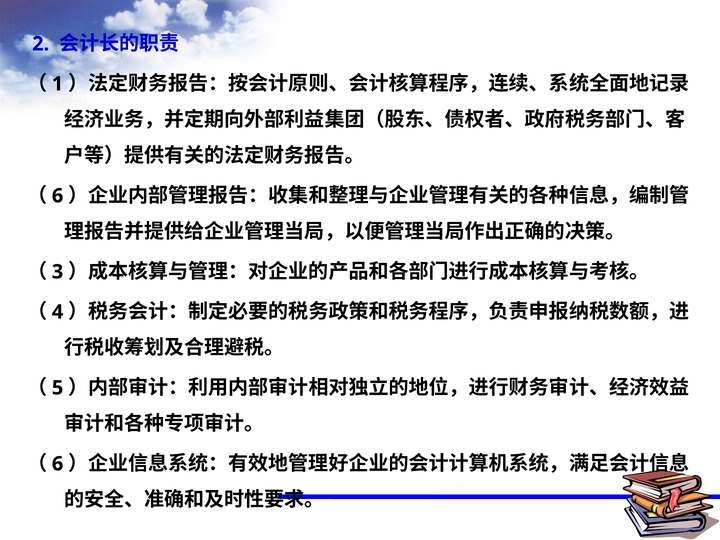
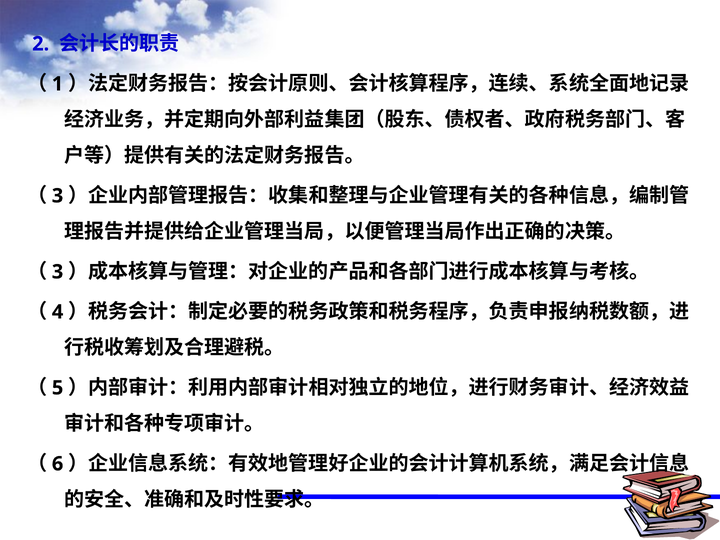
6 at (58, 196): 6 -> 3
